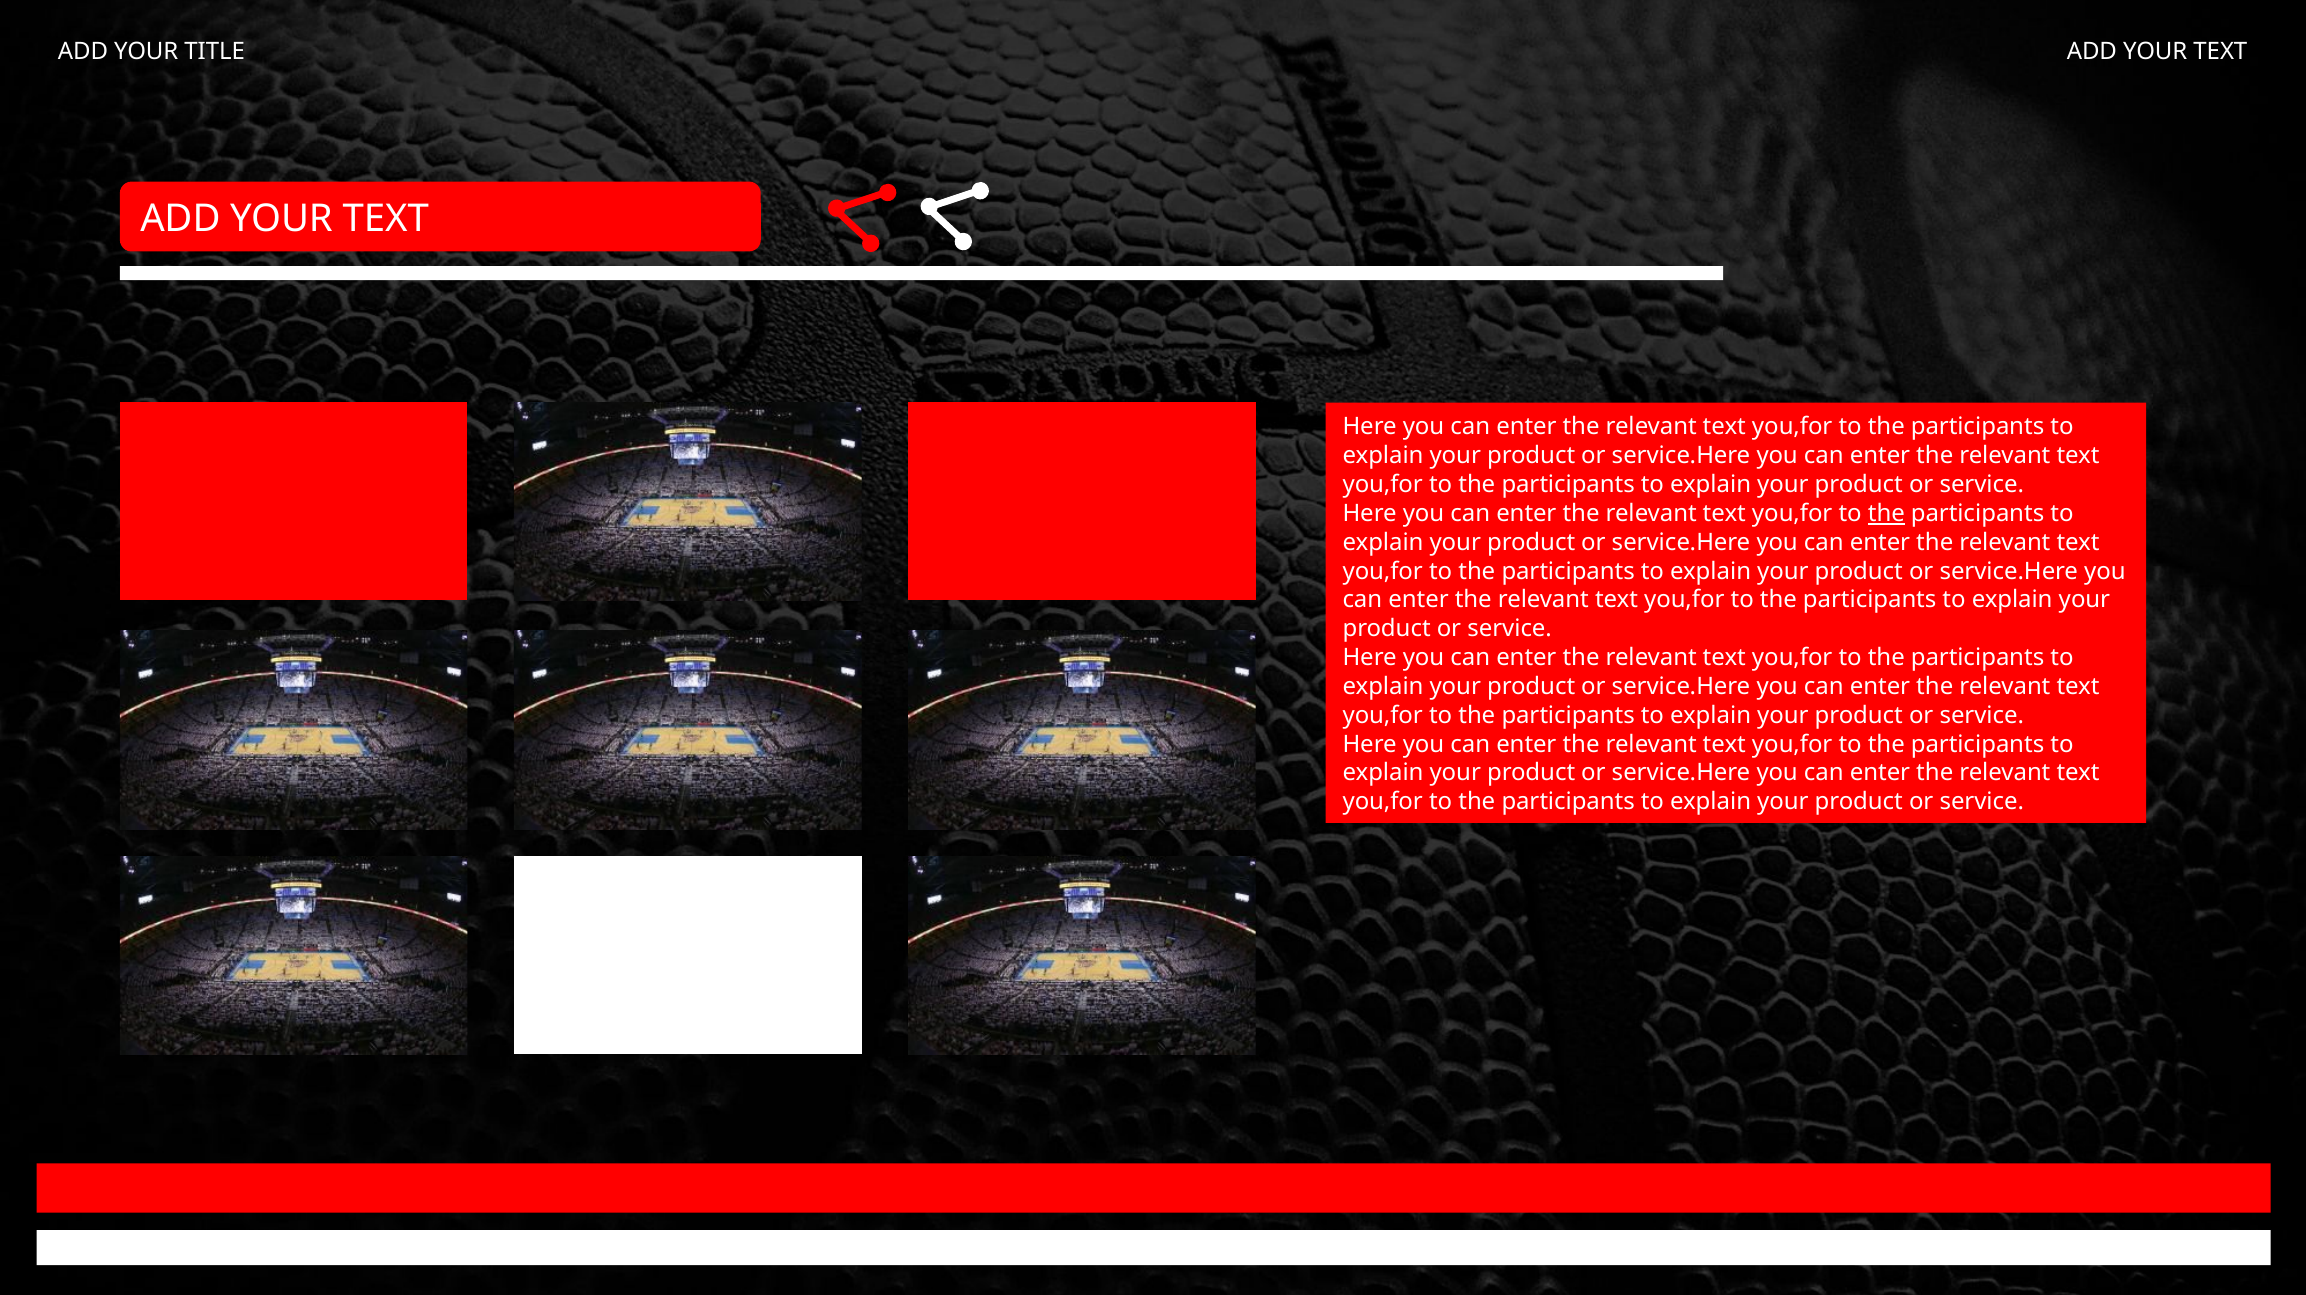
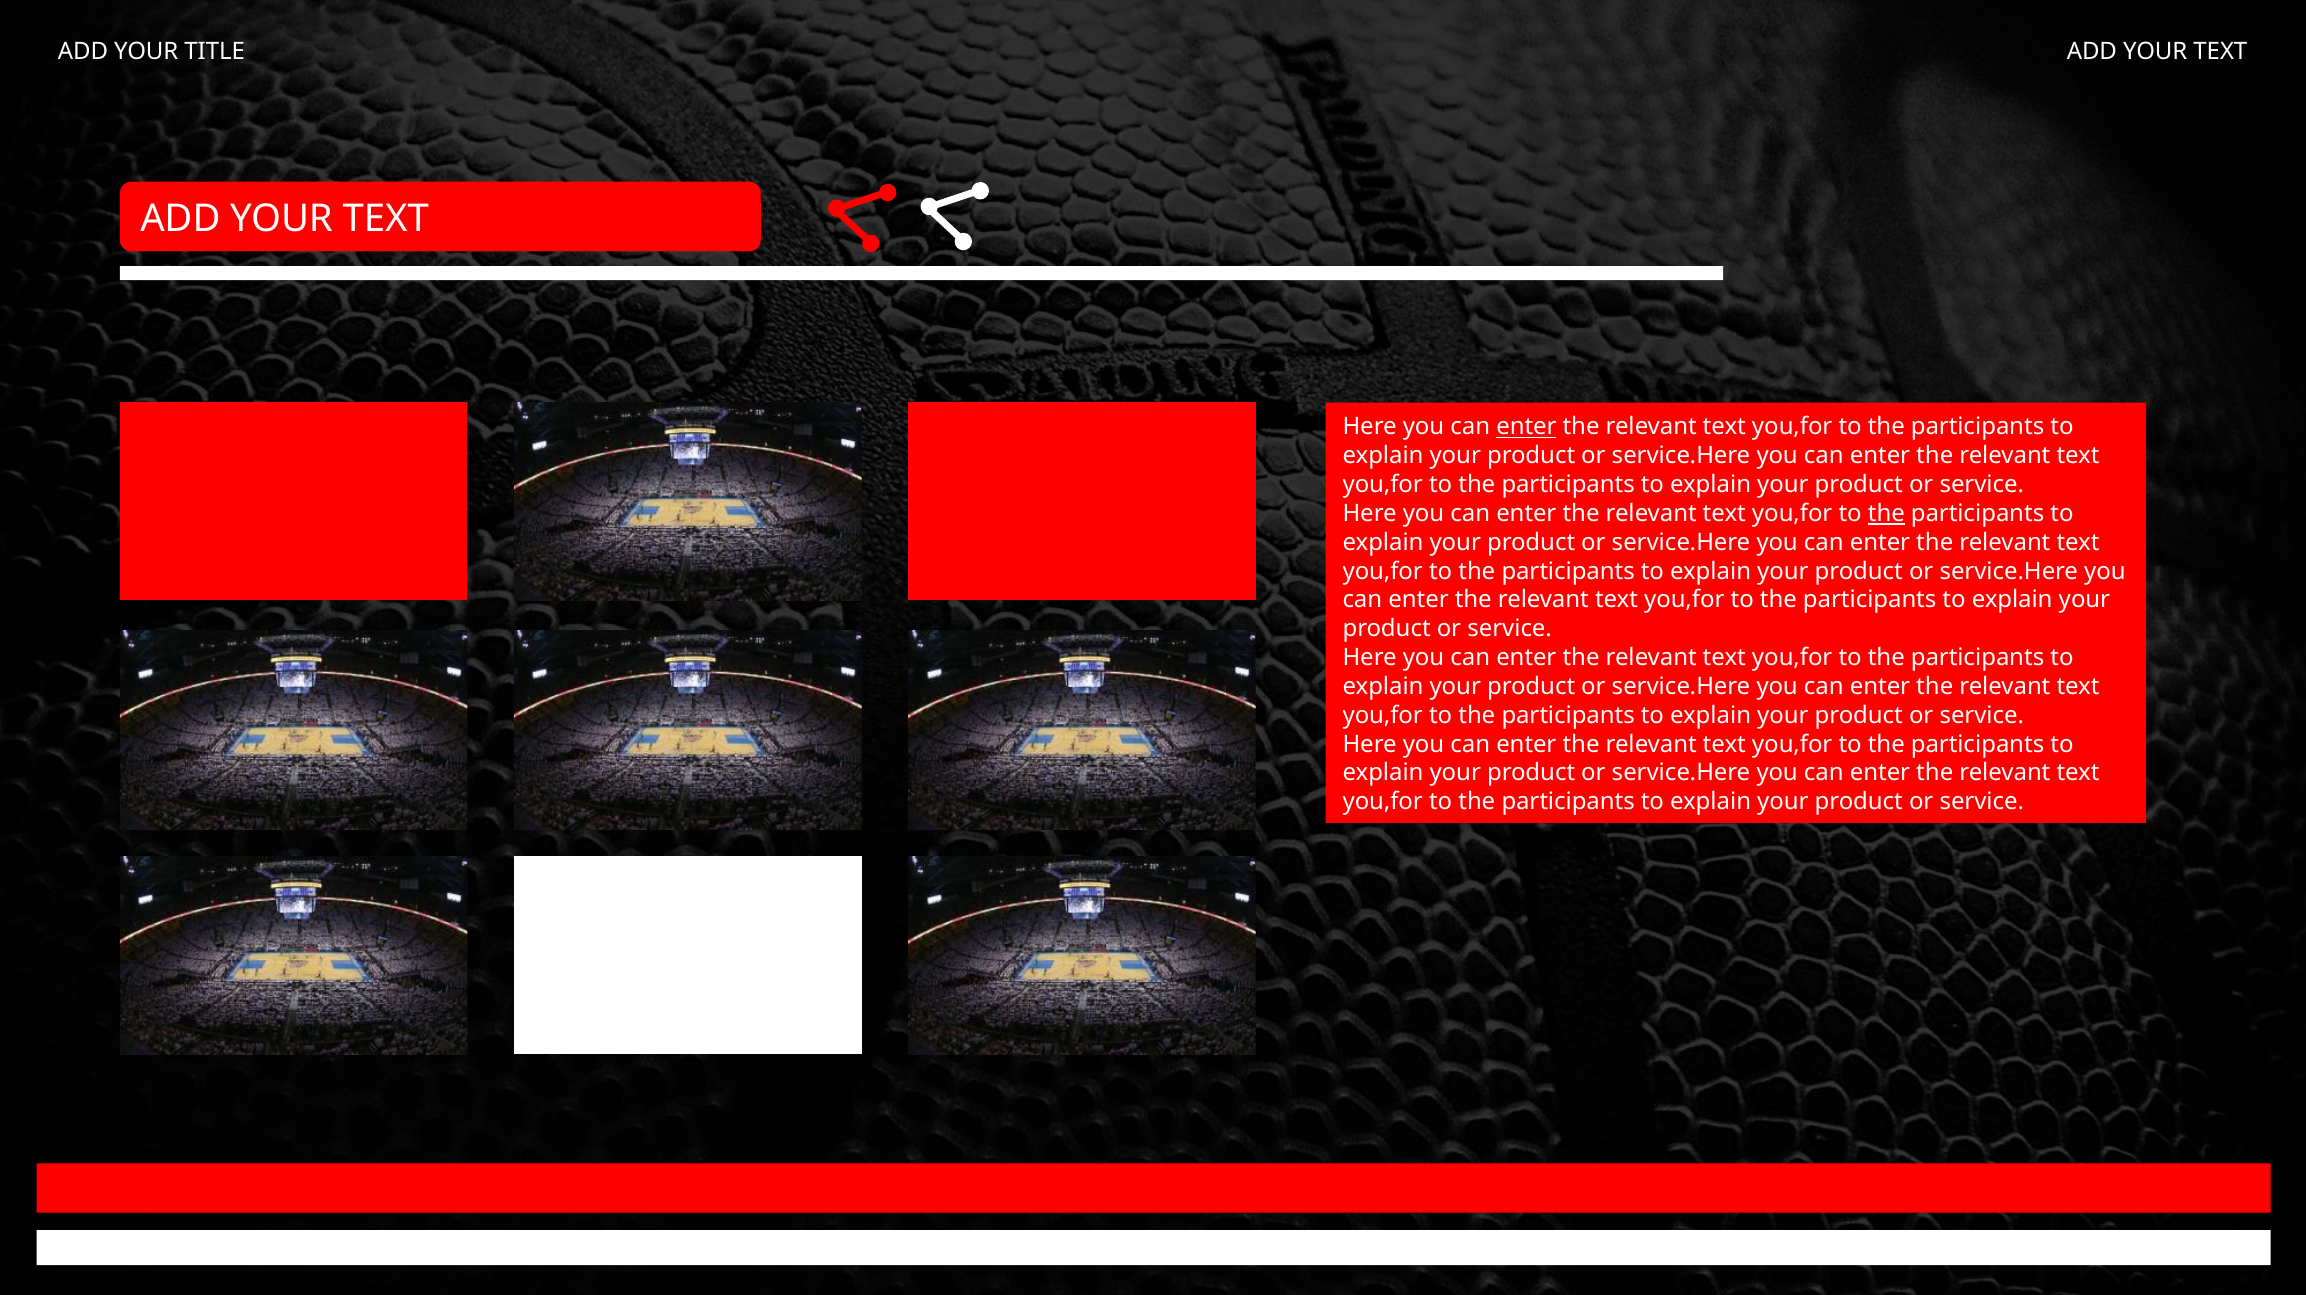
enter at (1526, 427) underline: none -> present
